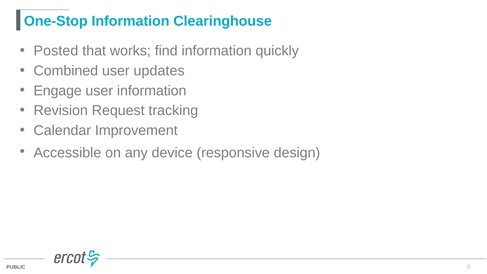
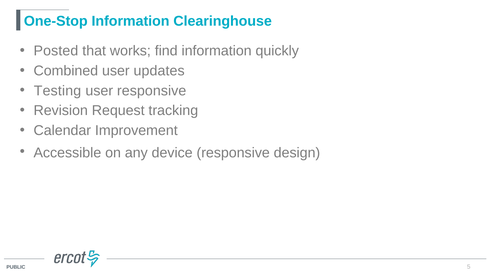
Engage: Engage -> Testing
user information: information -> responsive
